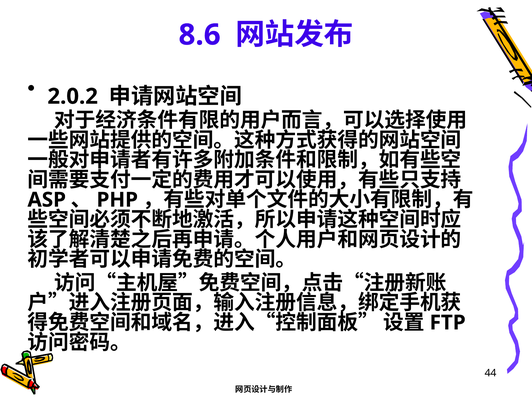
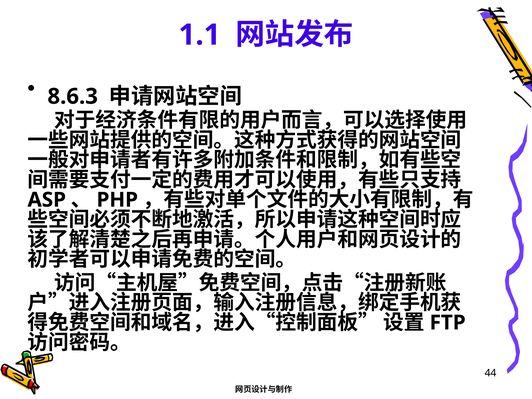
8.6: 8.6 -> 1.1
2.0.2: 2.0.2 -> 8.6.3
